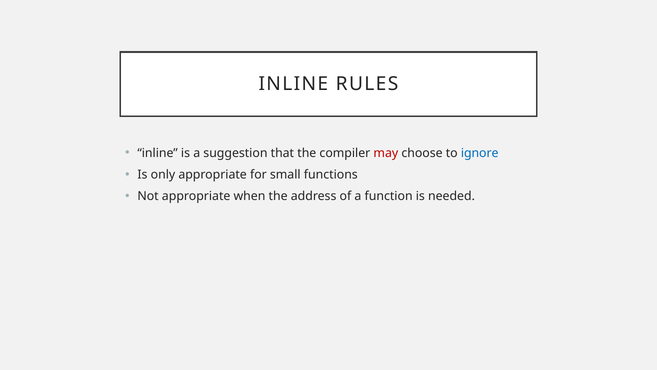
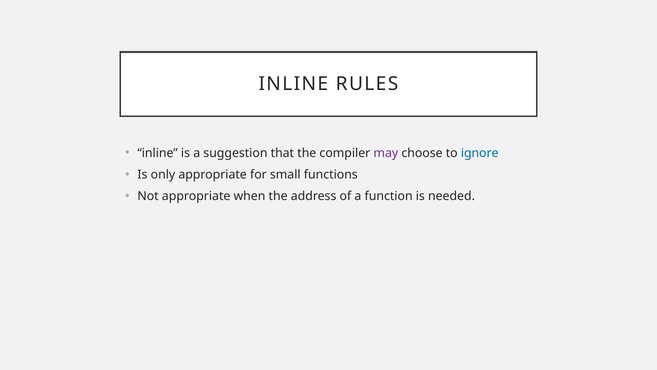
may colour: red -> purple
